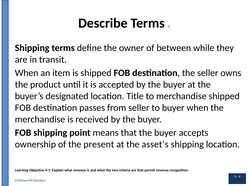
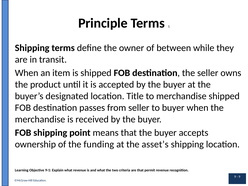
Describe: Describe -> Principle
present: present -> funding
